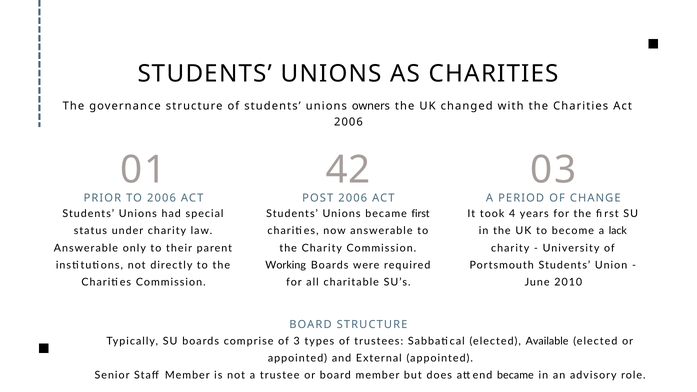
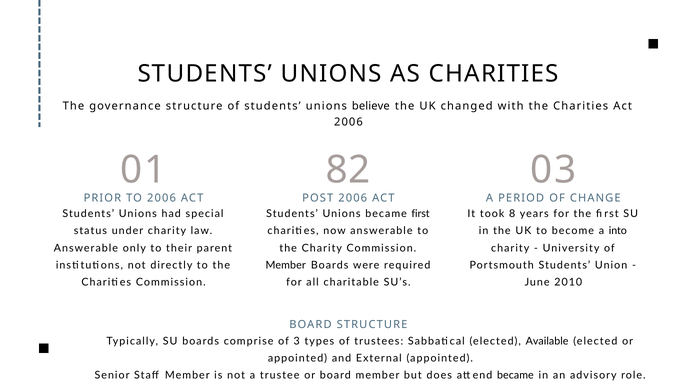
owners: owners -> believe
42: 42 -> 82
4: 4 -> 8
lack: lack -> into
Working at (286, 265): Working -> Member
